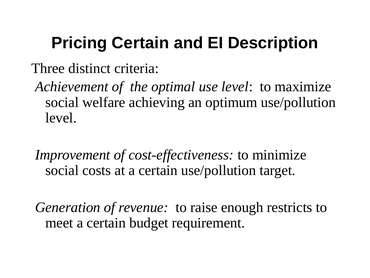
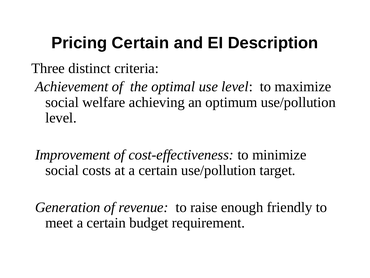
restricts: restricts -> friendly
